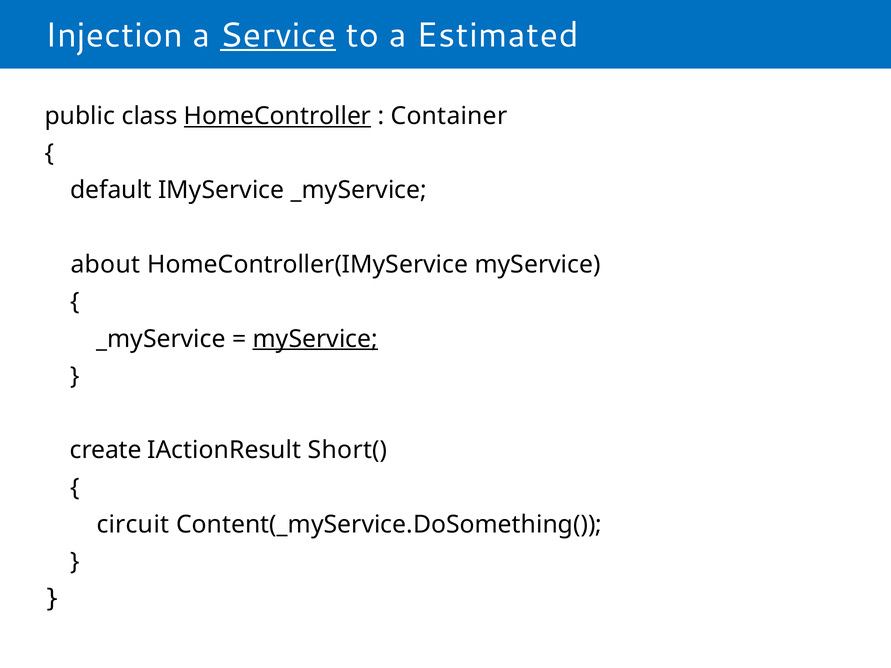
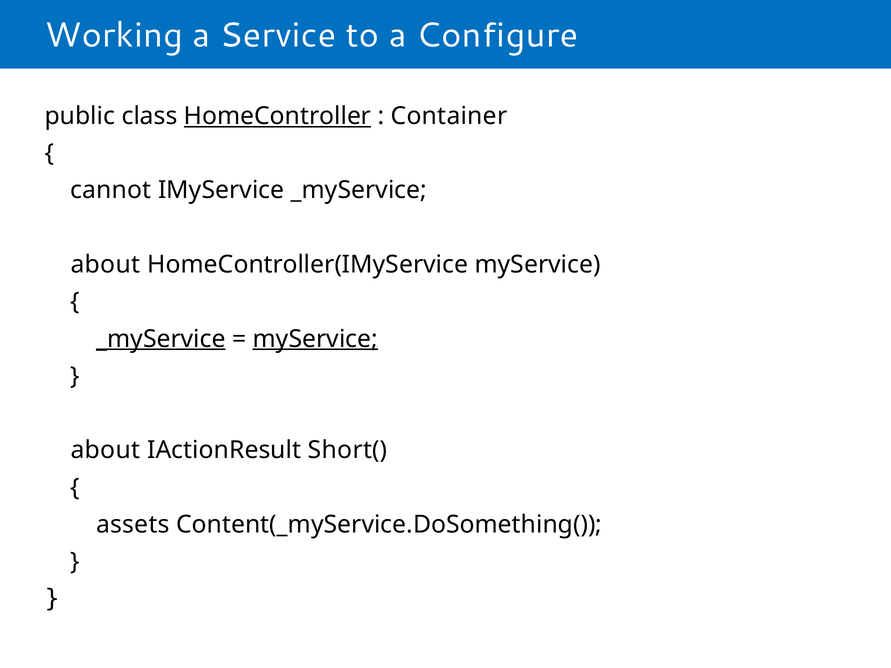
Injection: Injection -> Working
Service underline: present -> none
Estimated: Estimated -> Configure
default: default -> cannot
_myService at (161, 339) underline: none -> present
create at (106, 450): create -> about
circuit: circuit -> assets
